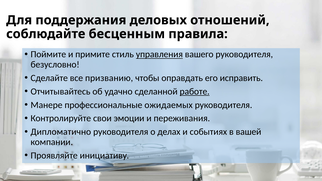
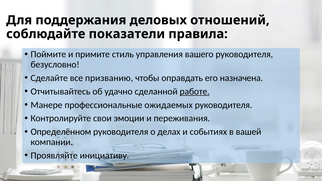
бесценным: бесценным -> показатели
управления underline: present -> none
исправить: исправить -> назначена
Дипломатично: Дипломатично -> Определённом
